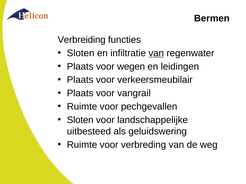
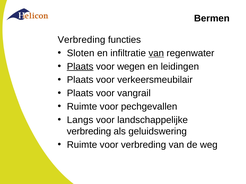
Verbreiding at (82, 40): Verbreiding -> Verbreding
Plaats at (80, 67) underline: none -> present
Sloten at (80, 120): Sloten -> Langs
uitbesteed at (89, 132): uitbesteed -> verbreding
